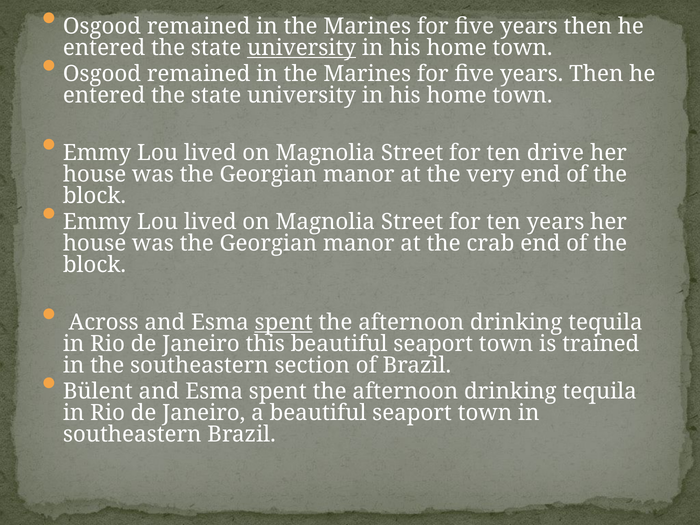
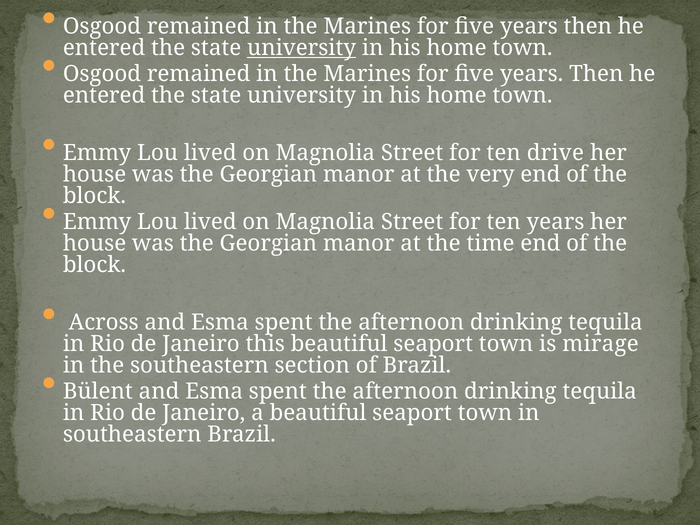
crab: crab -> time
spent at (284, 322) underline: present -> none
trained: trained -> mirage
